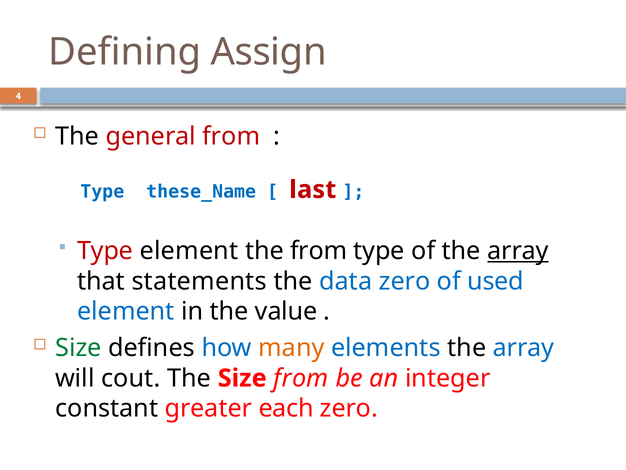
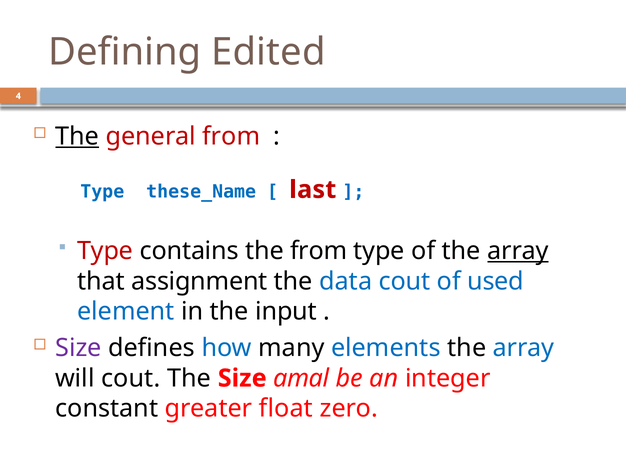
Assign: Assign -> Edited
The at (77, 136) underline: none -> present
Type element: element -> contains
statements: statements -> assignment
data zero: zero -> cout
value: value -> input
Size at (78, 348) colour: green -> purple
many colour: orange -> black
Size from: from -> amal
each: each -> float
